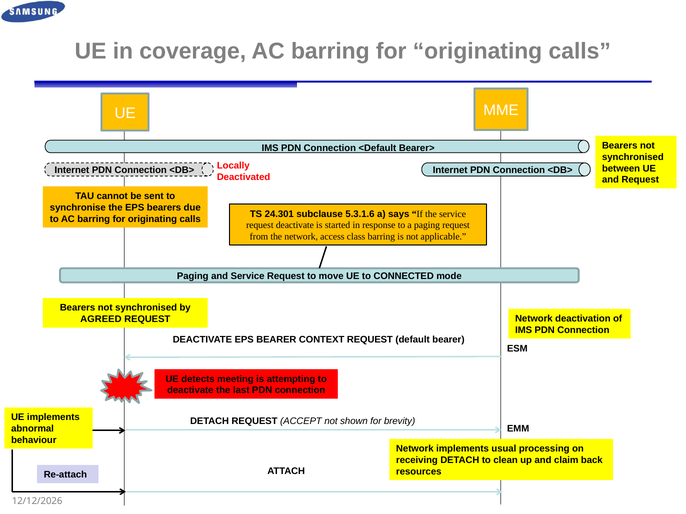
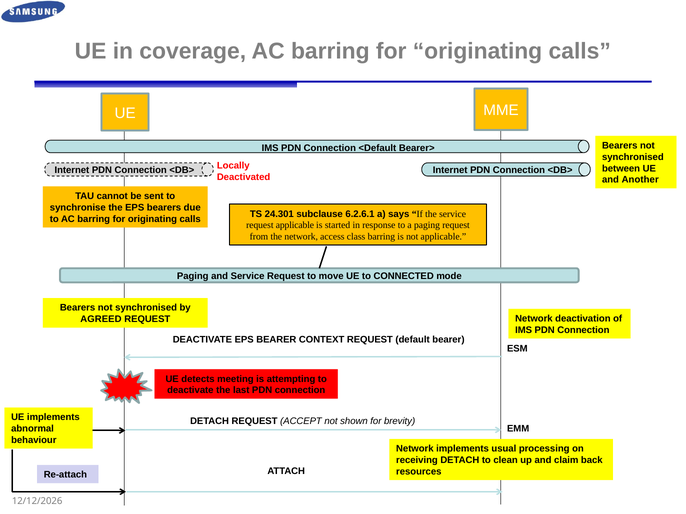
and Request: Request -> Another
5.3.1.6: 5.3.1.6 -> 6.2.6.1
request deactivate: deactivate -> applicable
